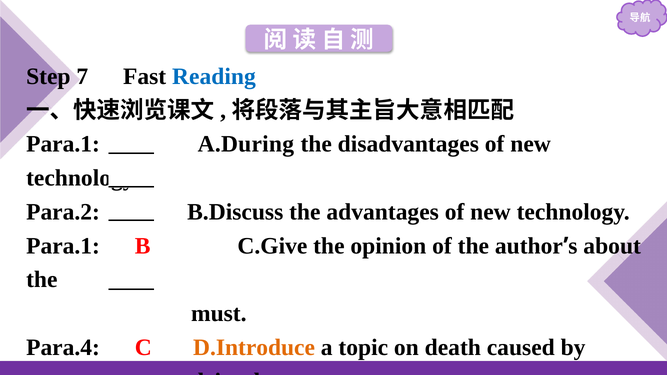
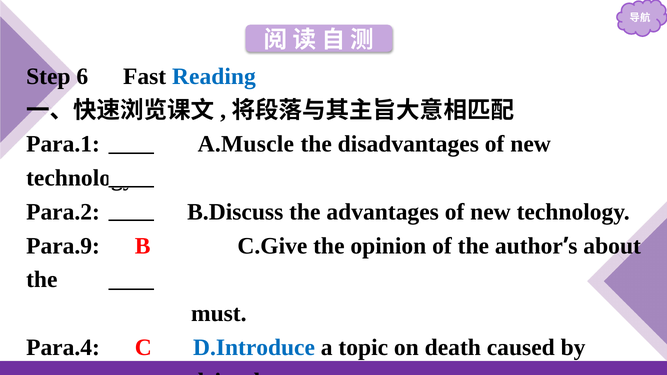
7: 7 -> 6
A.During: A.During -> A.Muscle
Para.1 at (63, 246): Para.1 -> Para.9
D.Introduce colour: orange -> blue
